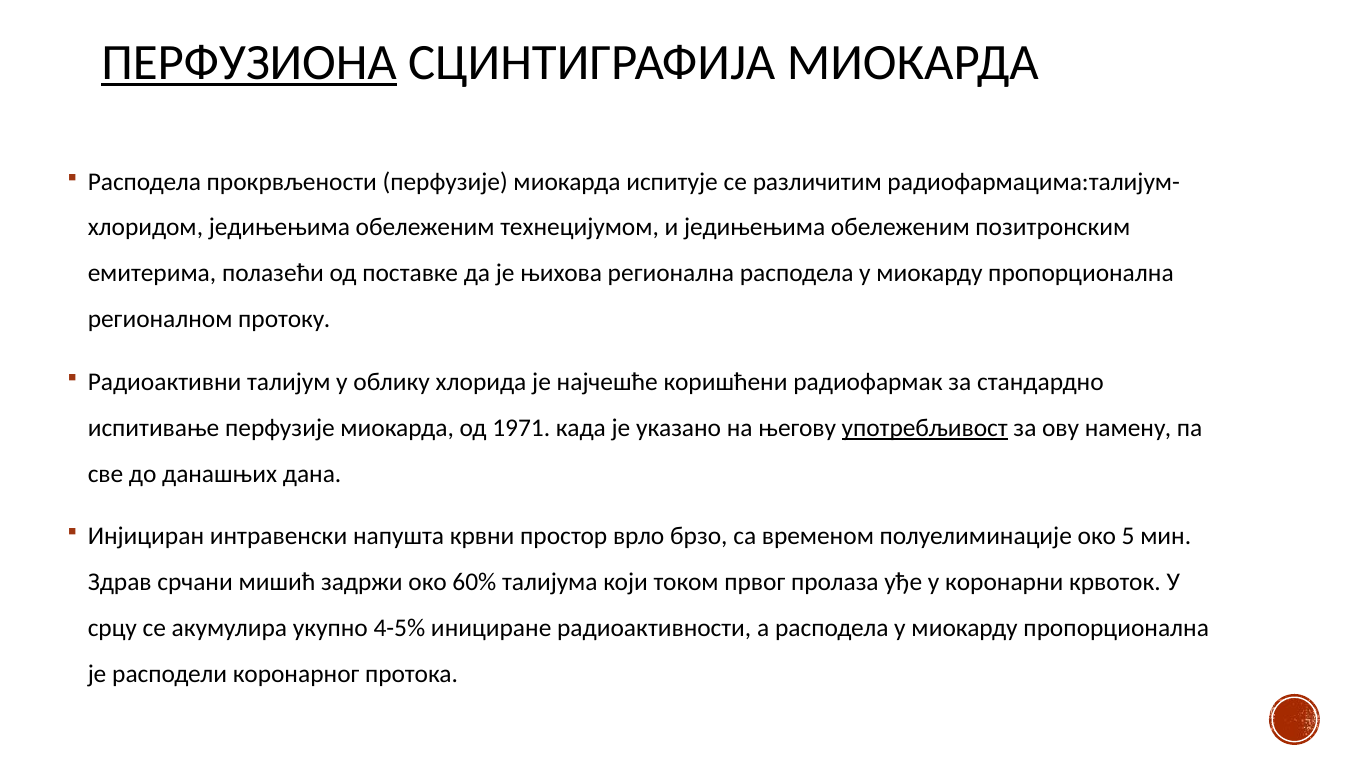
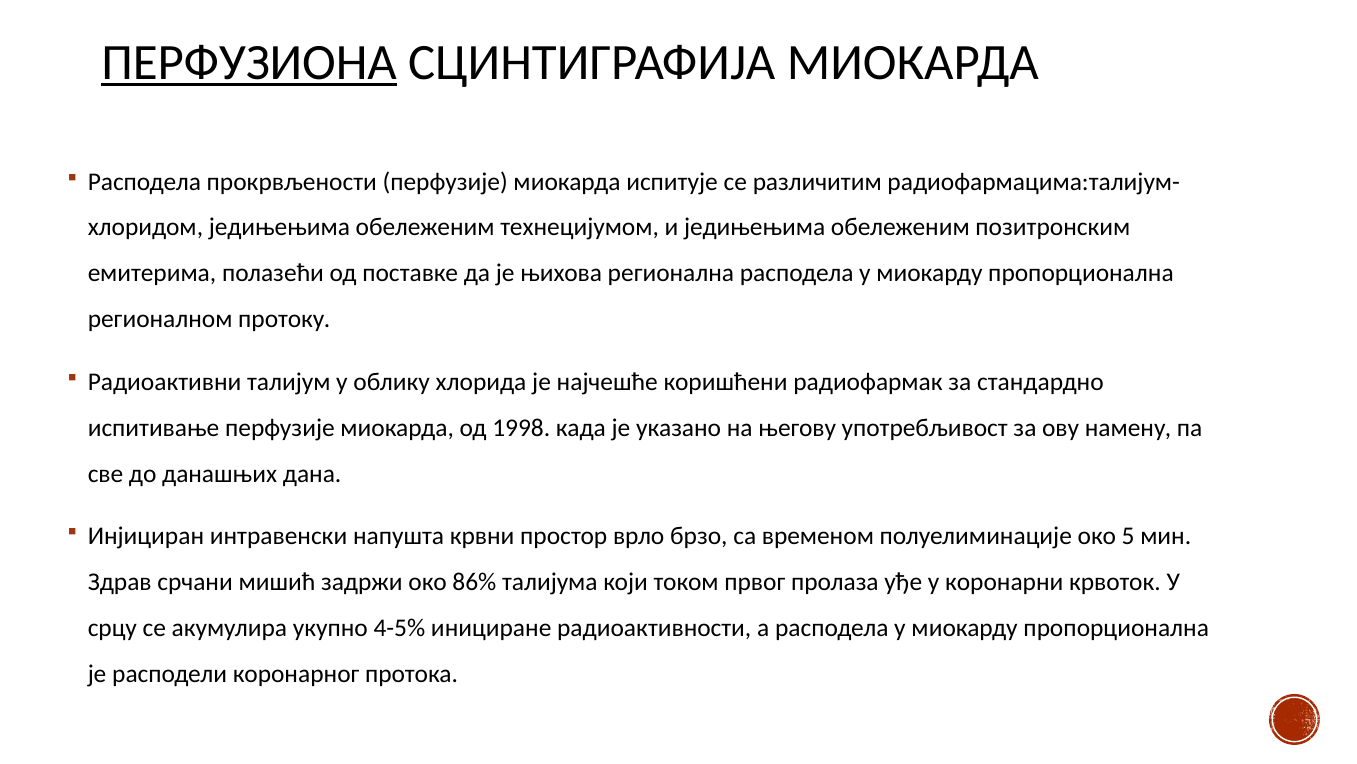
1971: 1971 -> 1998
употребљивост underline: present -> none
60%: 60% -> 86%
